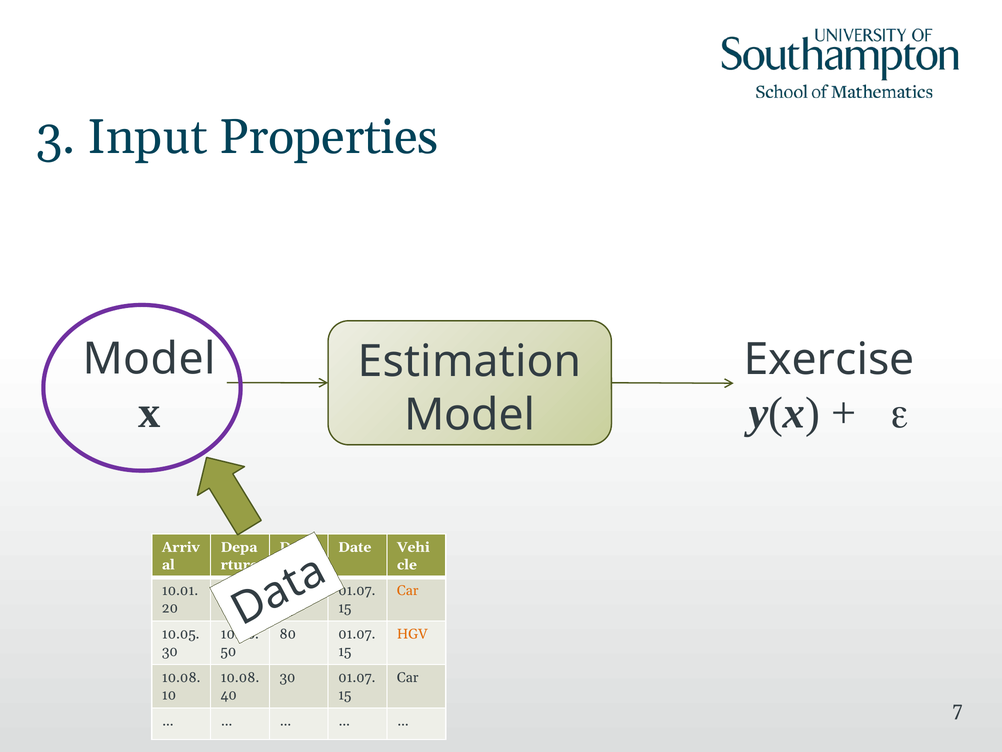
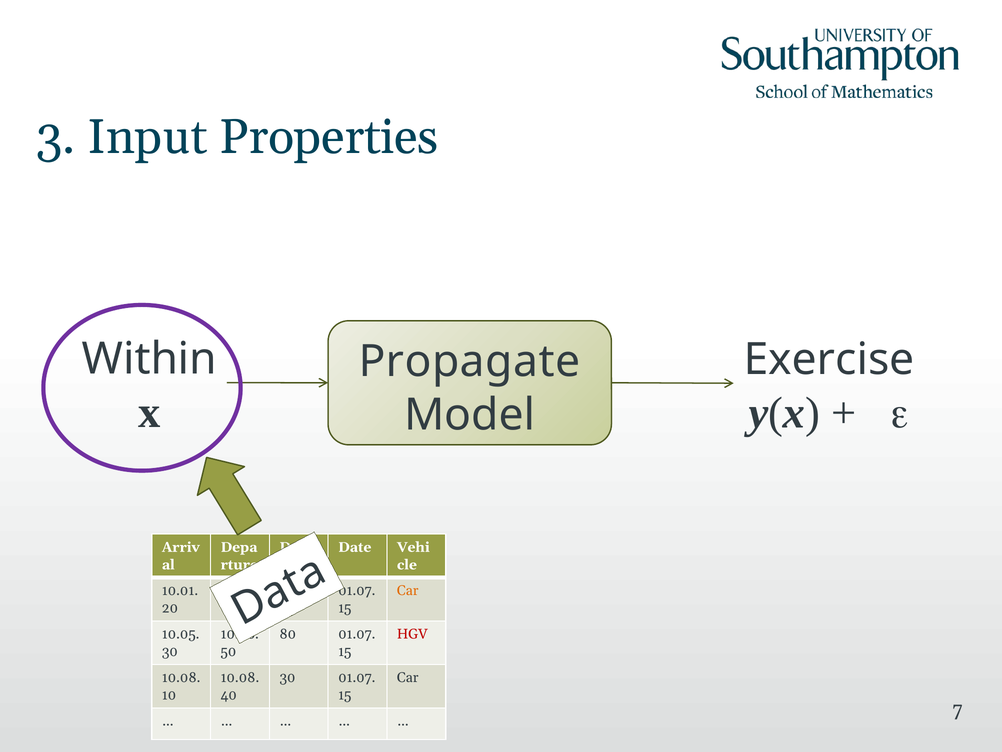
Model at (149, 359): Model -> Within
Estimation: Estimation -> Propagate
HGV colour: orange -> red
